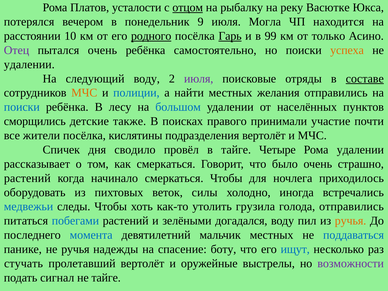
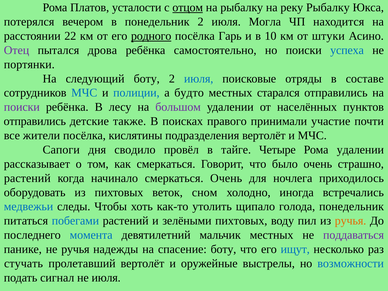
реку Васютке: Васютке -> Рыбалку
понедельник 9: 9 -> 2
10: 10 -> 22
Гарь underline: present -> none
99: 99 -> 10
только: только -> штуки
пытался очень: очень -> дрова
успеха colour: orange -> blue
удалении at (29, 64): удалении -> портянки
следующий воду: воду -> боту
июля at (199, 79) colour: purple -> blue
составе underline: present -> none
МЧС at (84, 93) colour: orange -> blue
найти: найти -> будто
желания: желания -> старался
поиски at (22, 107) colour: blue -> purple
большом colour: blue -> purple
сморщились at (35, 121): сморщились -> отправились
Спичек: Спичек -> Сапоги
смеркаться Чтобы: Чтобы -> Очень
силы: силы -> сном
грузила: грузила -> щипало
голода отправились: отправились -> понедельник
зелёными догадался: догадался -> пихтовых
поддаваться colour: blue -> purple
возможности colour: purple -> blue
не тайге: тайге -> июля
